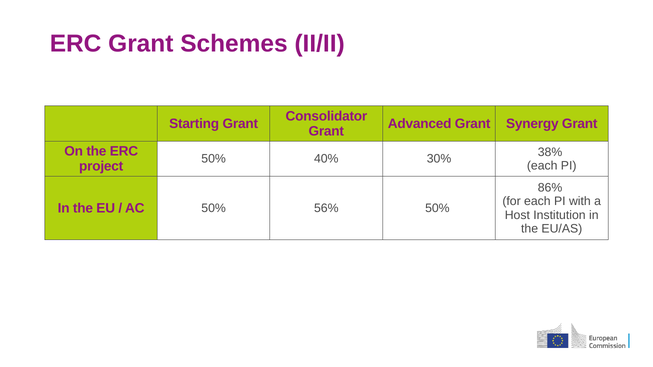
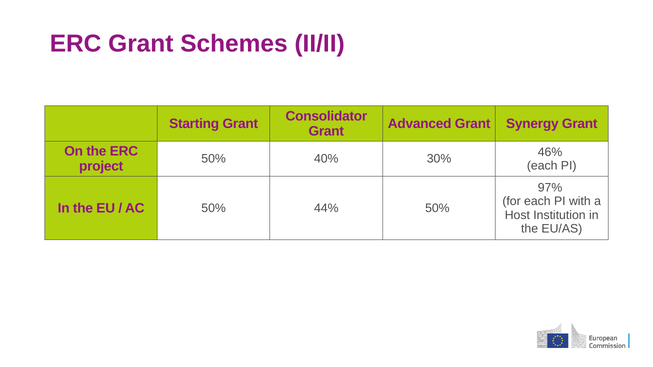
38%: 38% -> 46%
86%: 86% -> 97%
56%: 56% -> 44%
